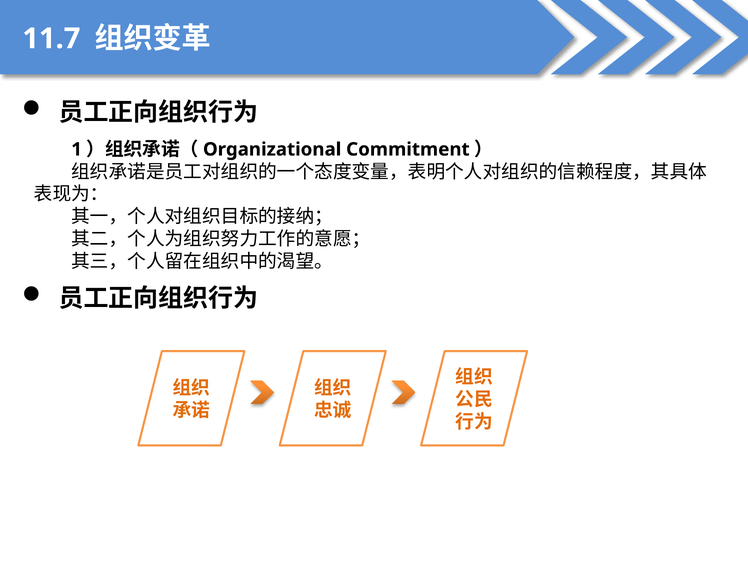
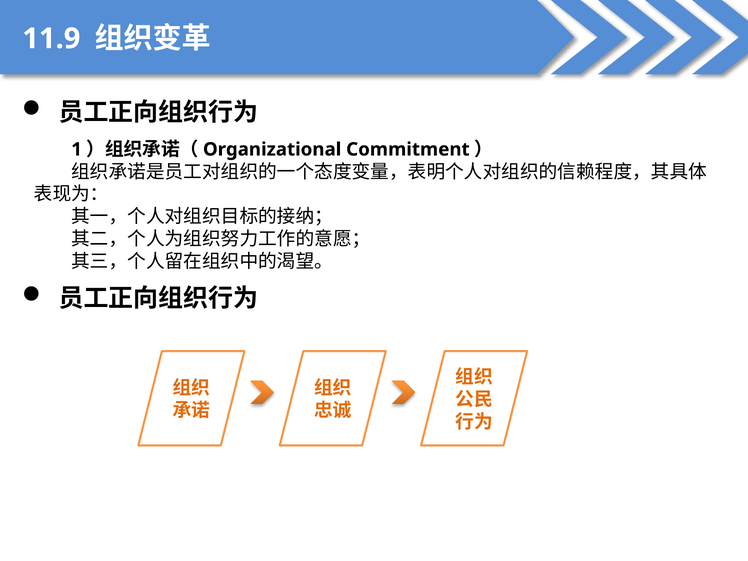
11.7: 11.7 -> 11.9
